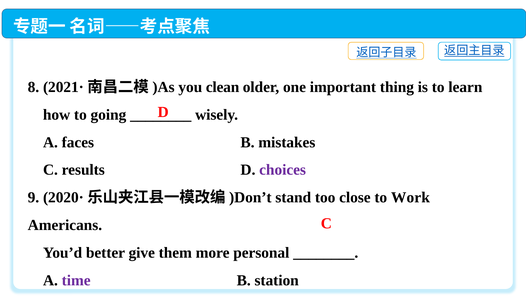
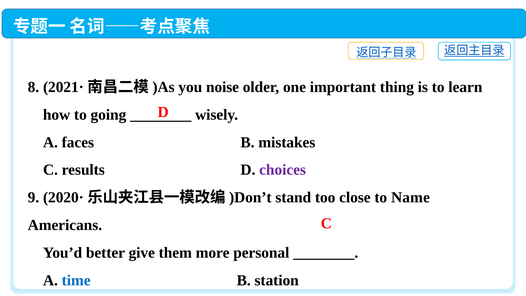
clean: clean -> noise
Work: Work -> Name
time colour: purple -> blue
